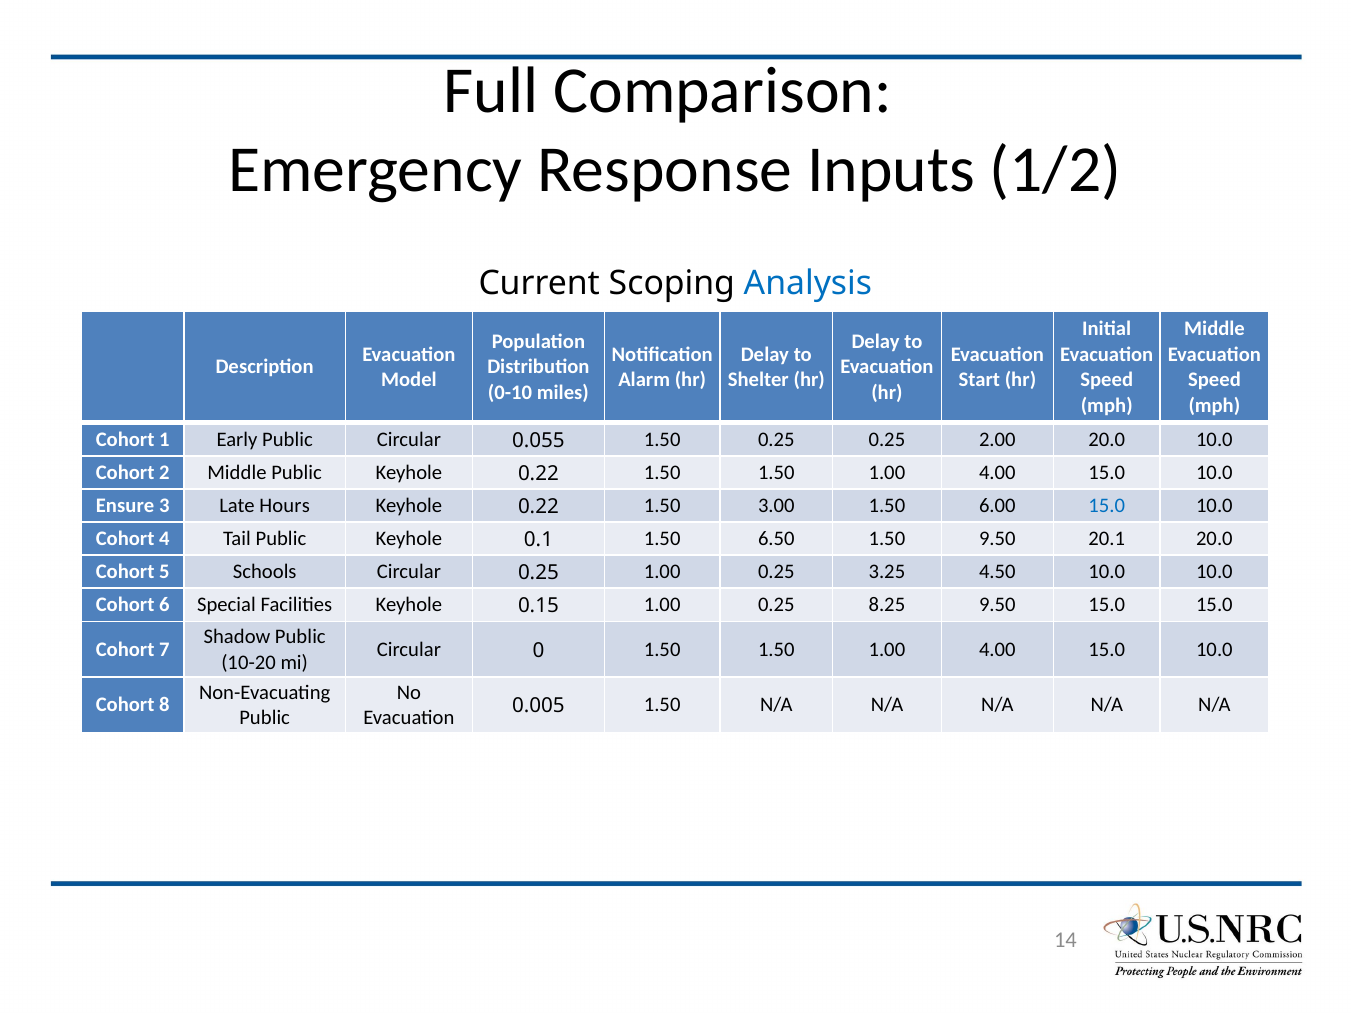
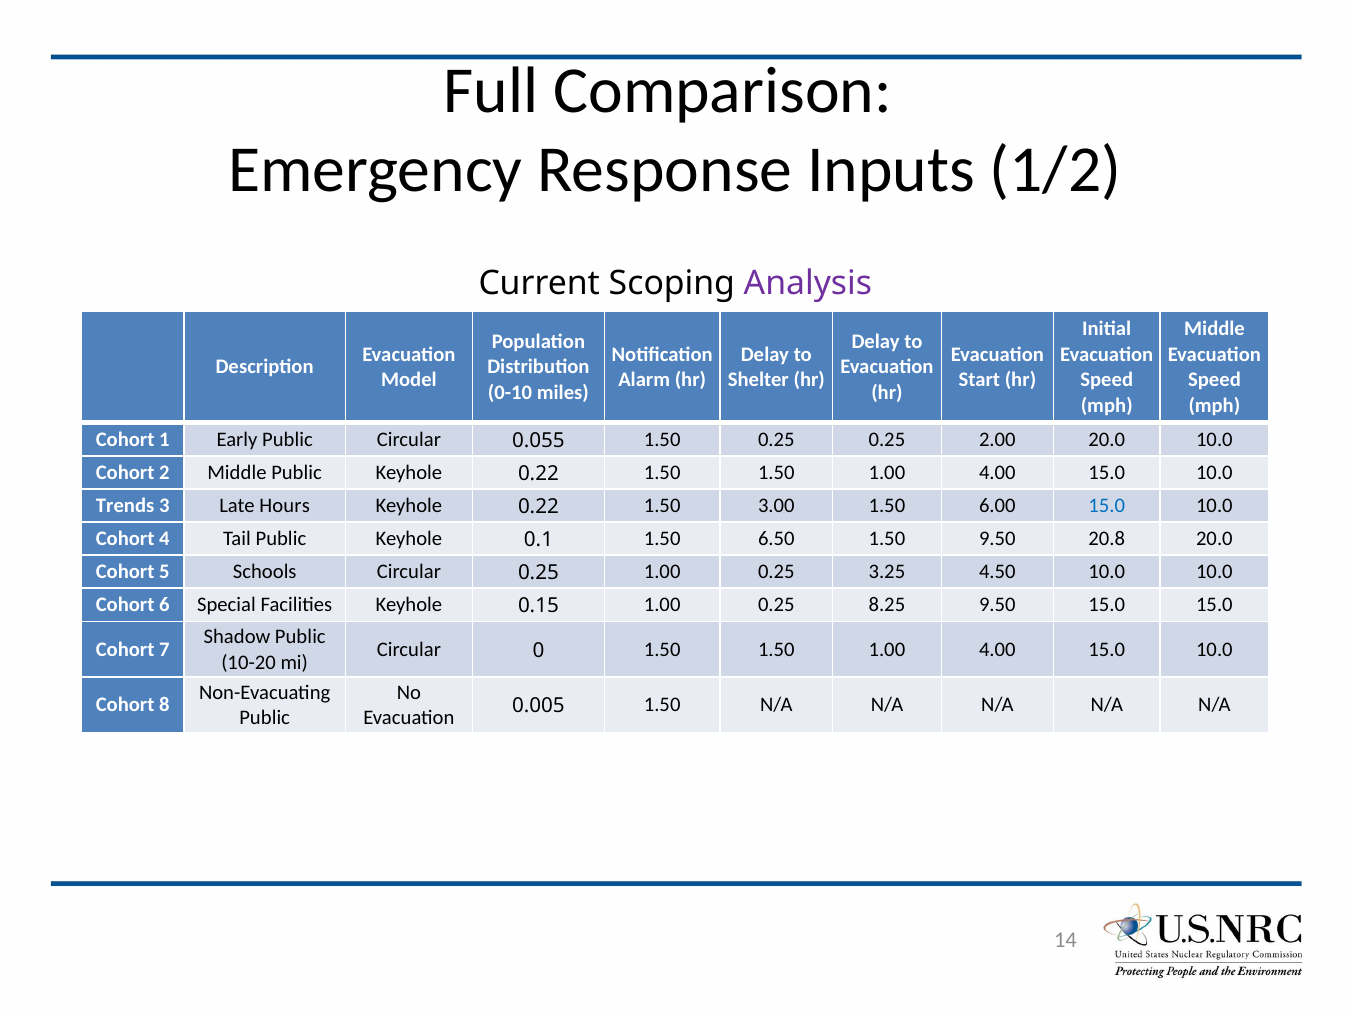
Analysis colour: blue -> purple
Ensure: Ensure -> Trends
20.1: 20.1 -> 20.8
